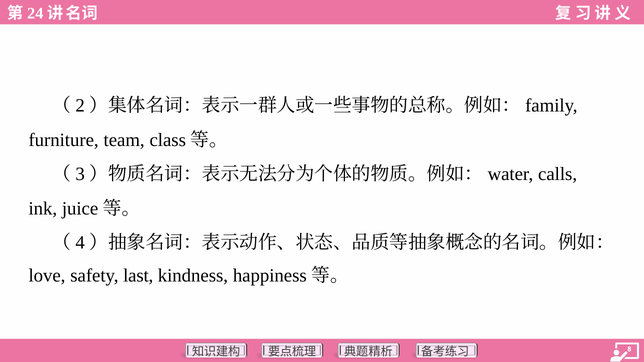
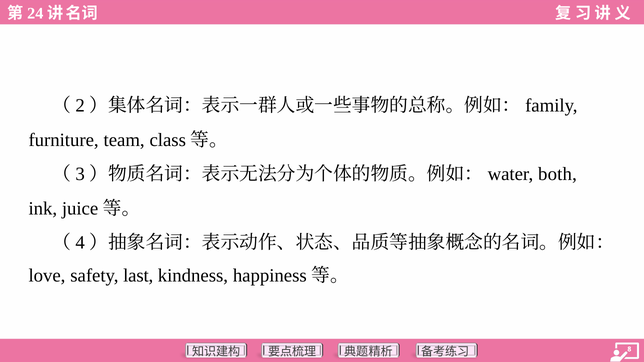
calls: calls -> both
